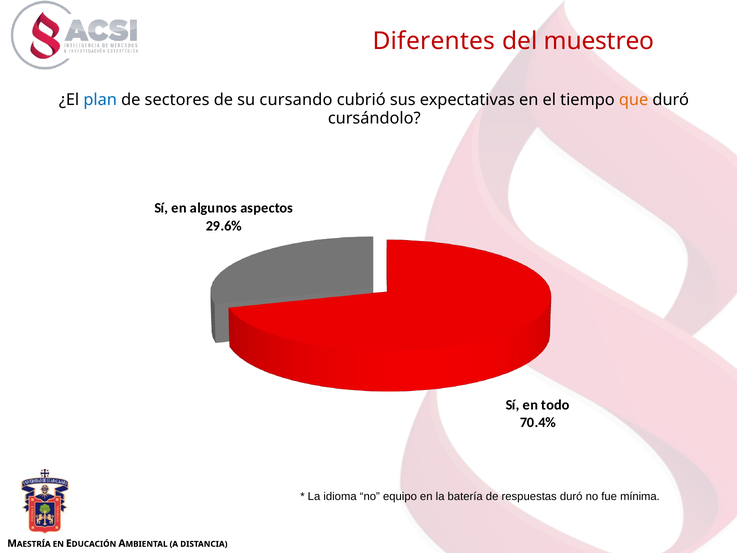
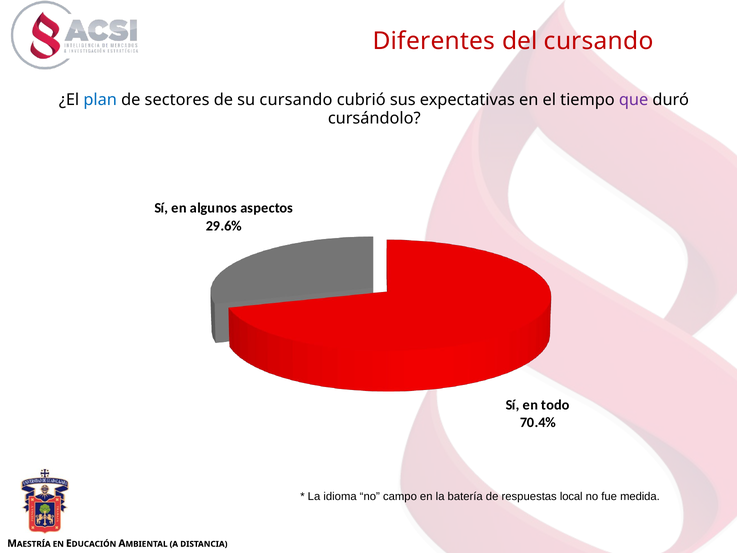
del muestreo: muestreo -> cursando
que colour: orange -> purple
equipo: equipo -> campo
respuestas duró: duró -> local
mínima: mínima -> medida
